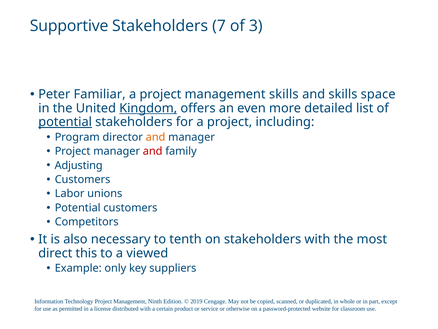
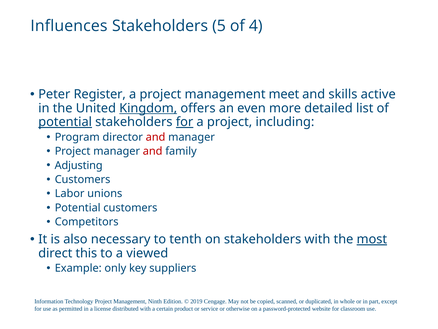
Supportive: Supportive -> Influences
7: 7 -> 5
3: 3 -> 4
Familiar: Familiar -> Register
management skills: skills -> meet
space: space -> active
for at (185, 122) underline: none -> present
and at (156, 137) colour: orange -> red
most underline: none -> present
